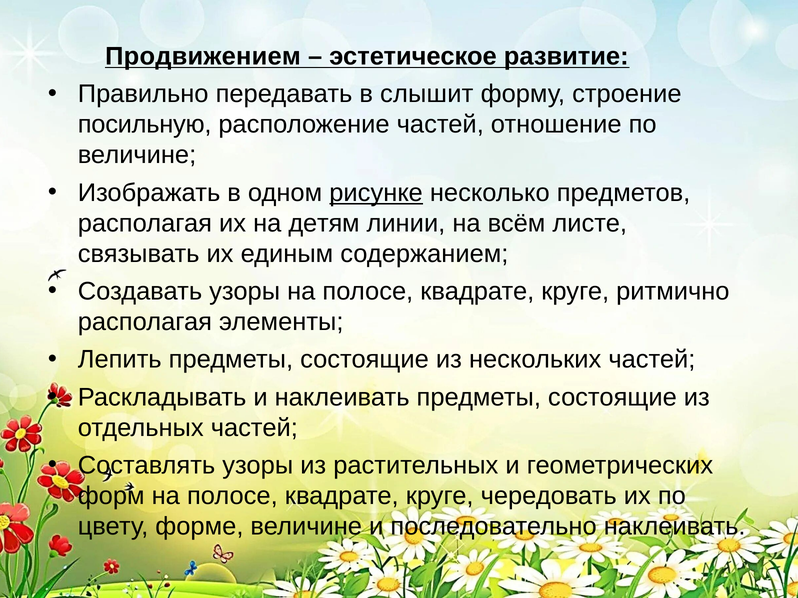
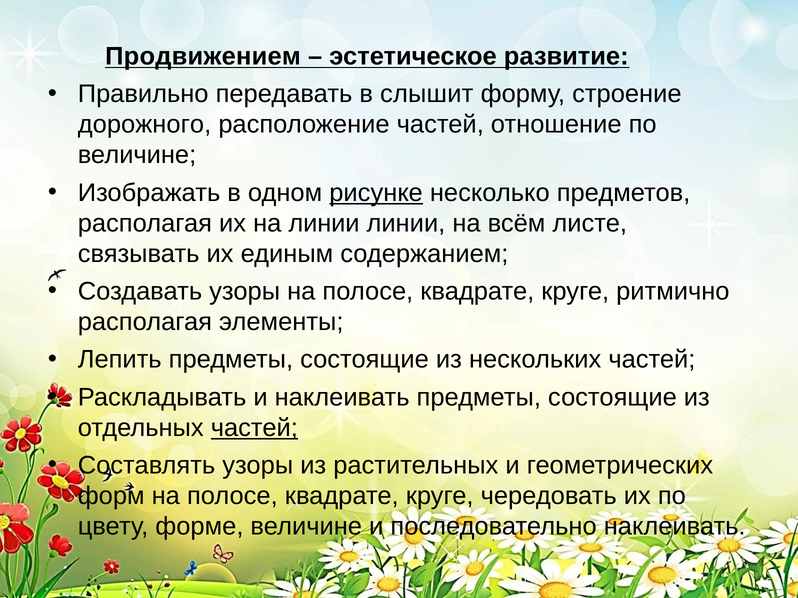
посильную: посильную -> дорожного
на детям: детям -> линии
частей at (254, 428) underline: none -> present
